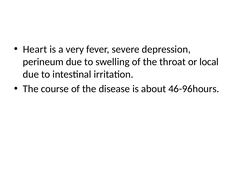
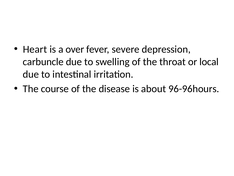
very: very -> over
perineum: perineum -> carbuncle
46-96hours: 46-96hours -> 96-96hours
